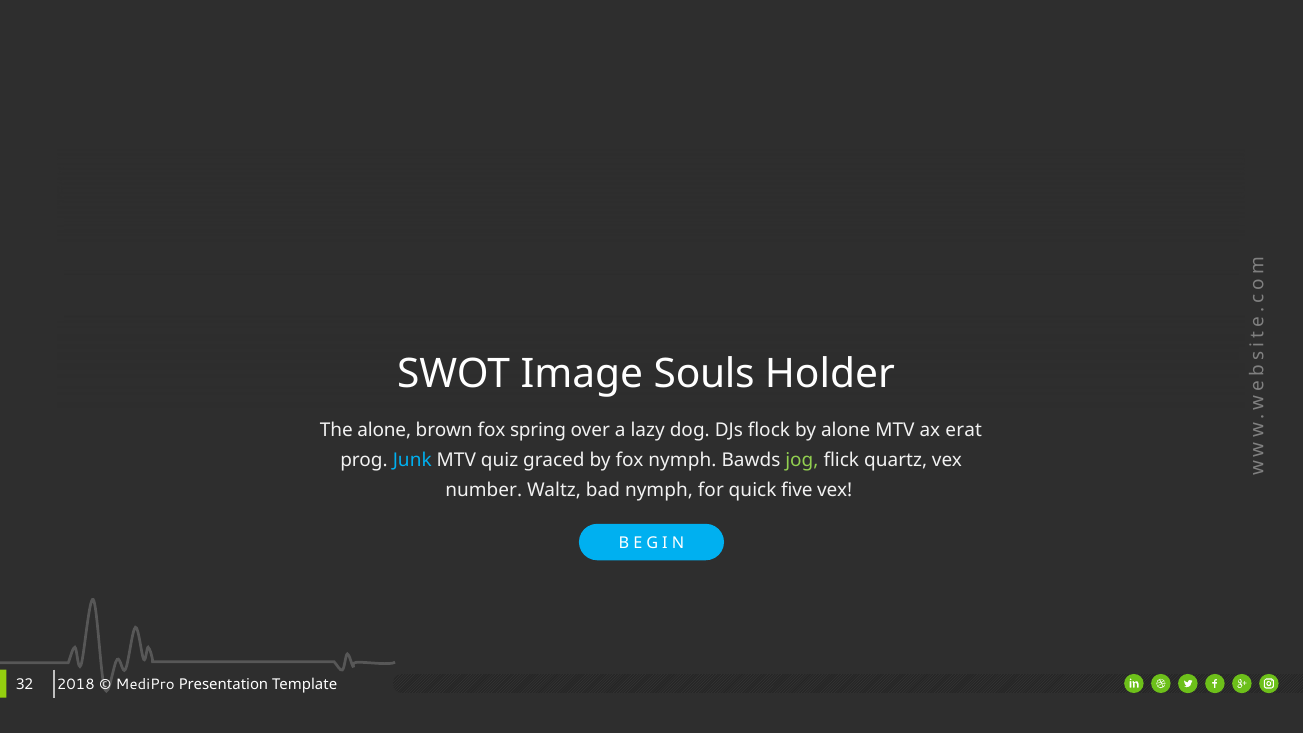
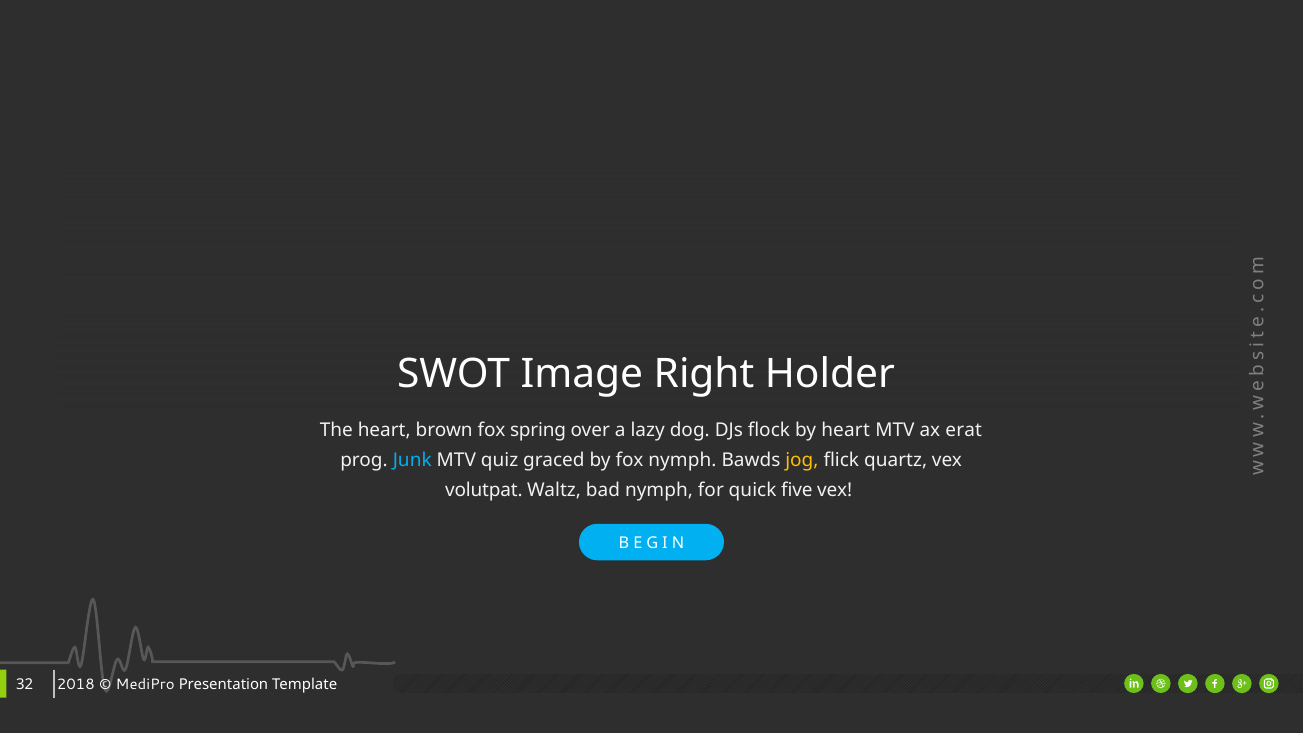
Souls: Souls -> Right
The alone: alone -> heart
by alone: alone -> heart
jog colour: light green -> yellow
number: number -> volutpat
